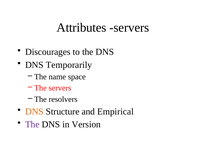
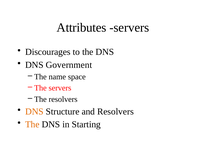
Temporarily: Temporarily -> Government
and Empirical: Empirical -> Resolvers
The at (32, 124) colour: purple -> orange
Version: Version -> Starting
